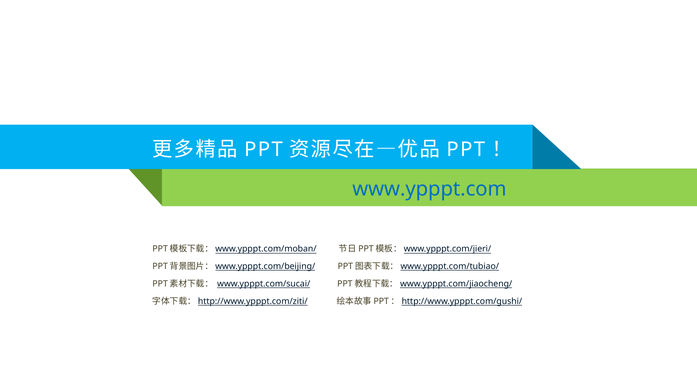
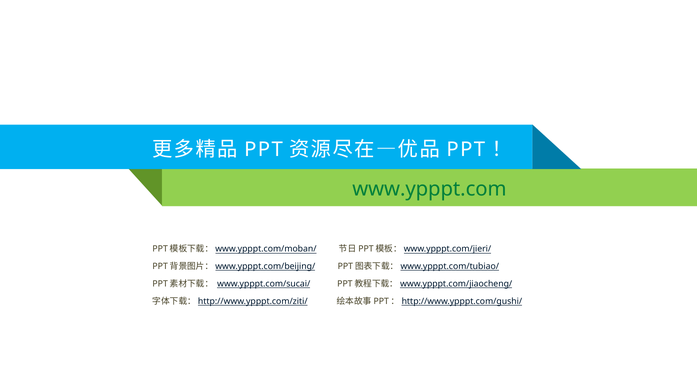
www.ypppt.com colour: blue -> green
